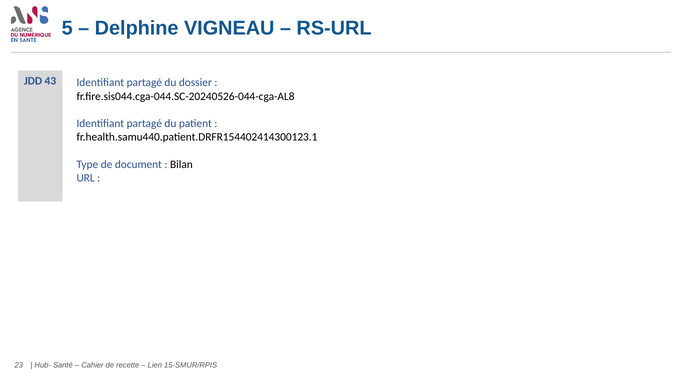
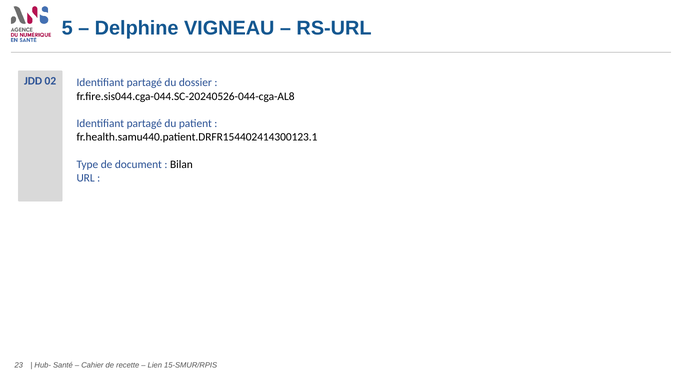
43: 43 -> 02
